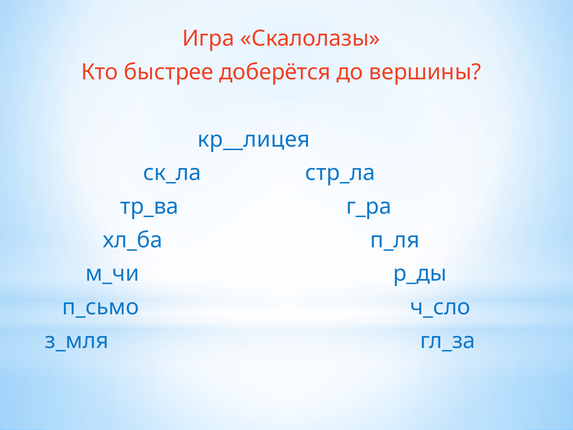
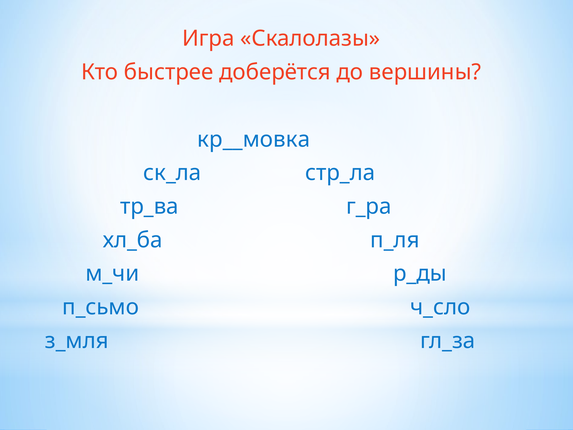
кр__лицея: кр__лицея -> кр__мовка
